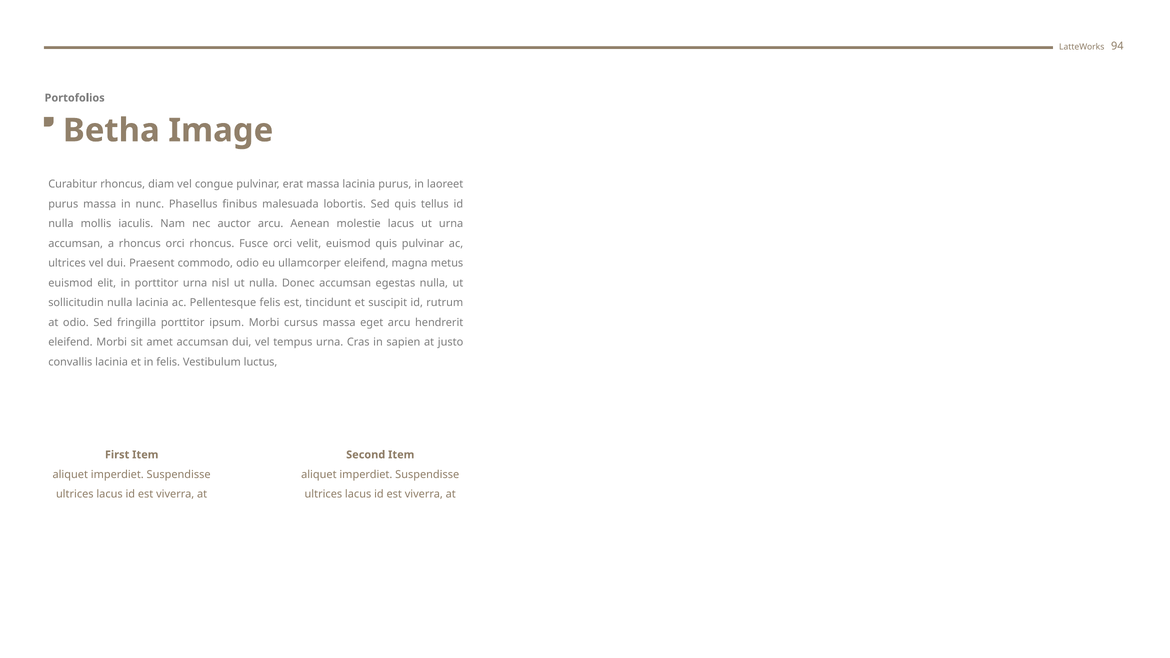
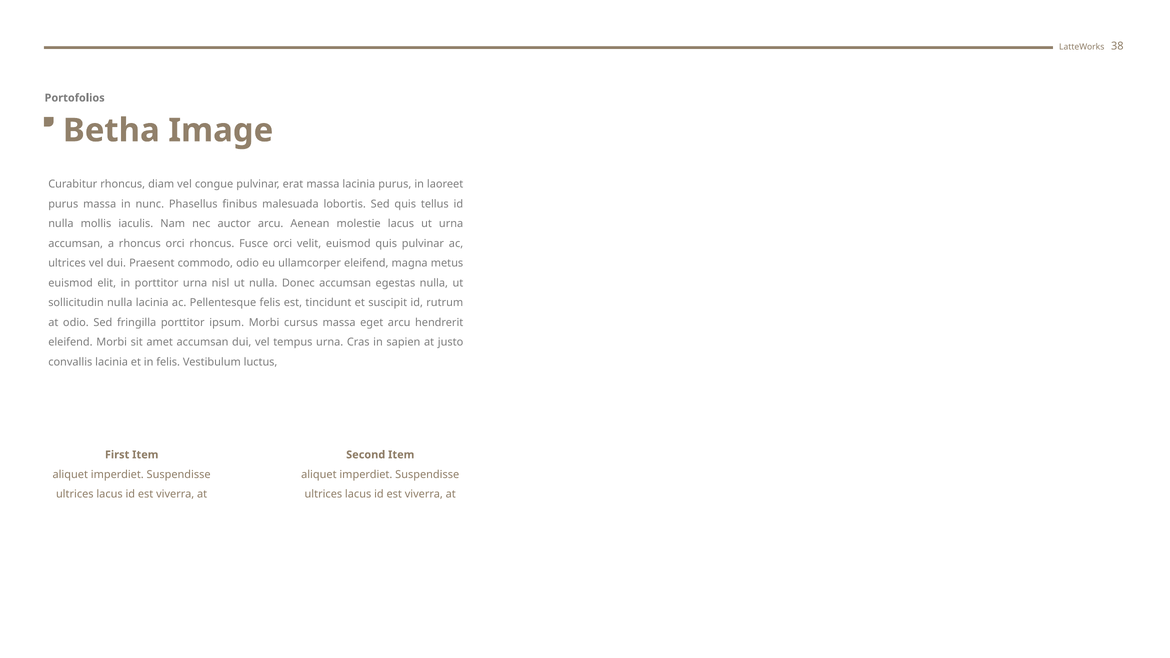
94: 94 -> 38
